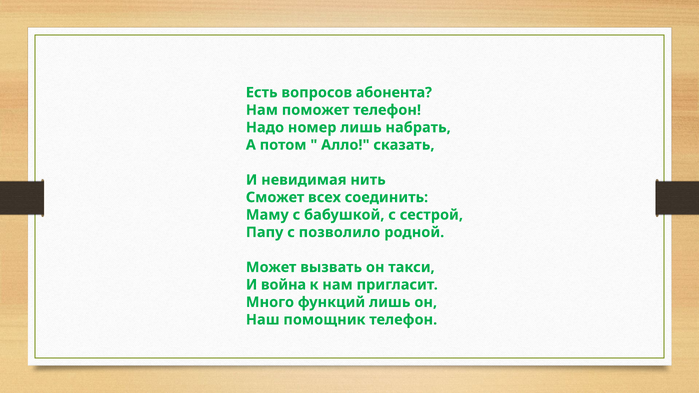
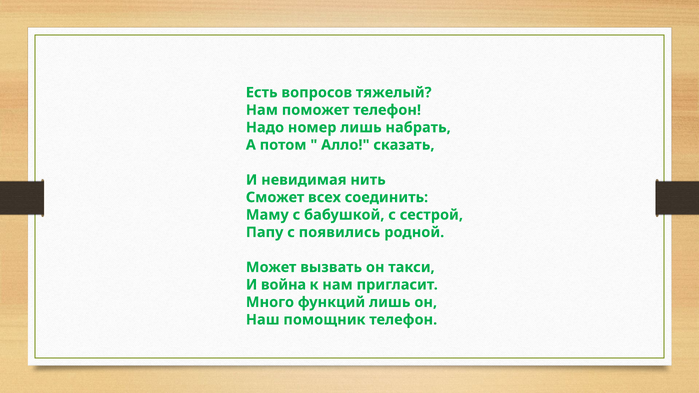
абонента: абонента -> тяжелый
позволило: позволило -> появились
